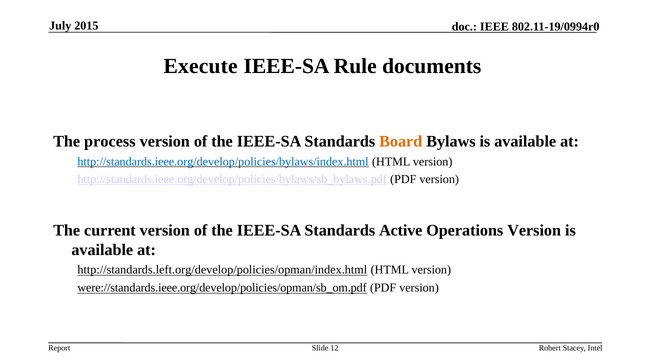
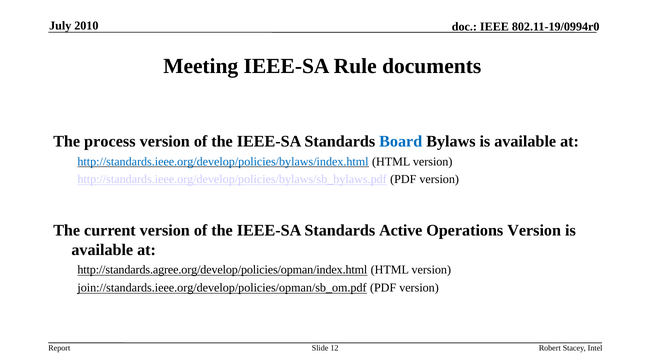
2015: 2015 -> 2010
Execute: Execute -> Meeting
Board colour: orange -> blue
http://standards.left.org/develop/policies/opman/index.html: http://standards.left.org/develop/policies/opman/index.html -> http://standards.agree.org/develop/policies/opman/index.html
were://standards.ieee.org/develop/policies/opman/sb_om.pdf: were://standards.ieee.org/develop/policies/opman/sb_om.pdf -> join://standards.ieee.org/develop/policies/opman/sb_om.pdf
